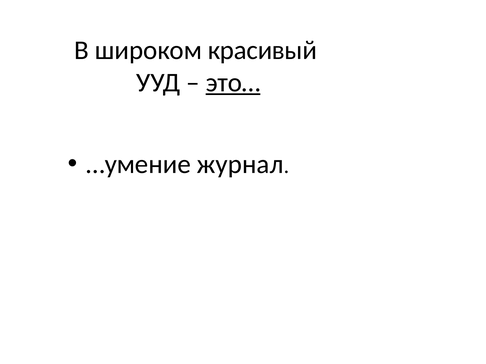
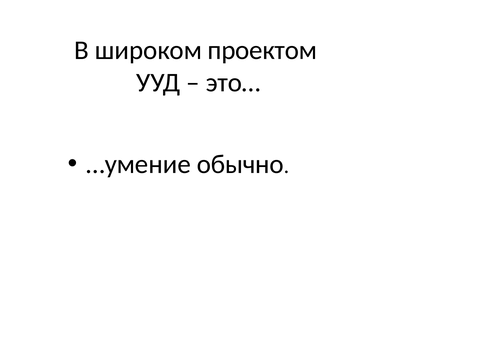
красивый: красивый -> проектом
это… underline: present -> none
журнал: журнал -> обычно
